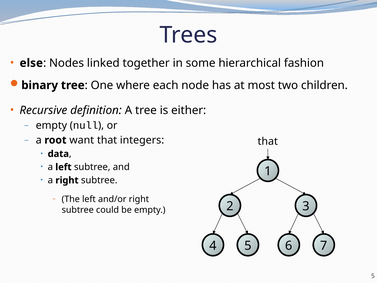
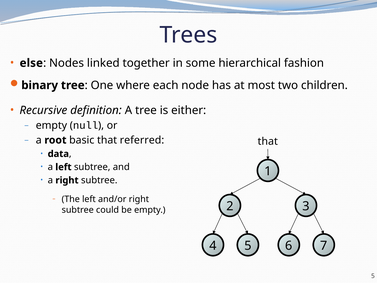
want: want -> basic
integers: integers -> referred
